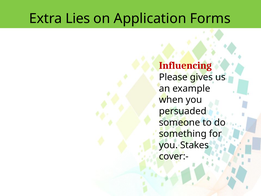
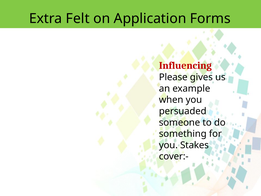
Lies: Lies -> Felt
